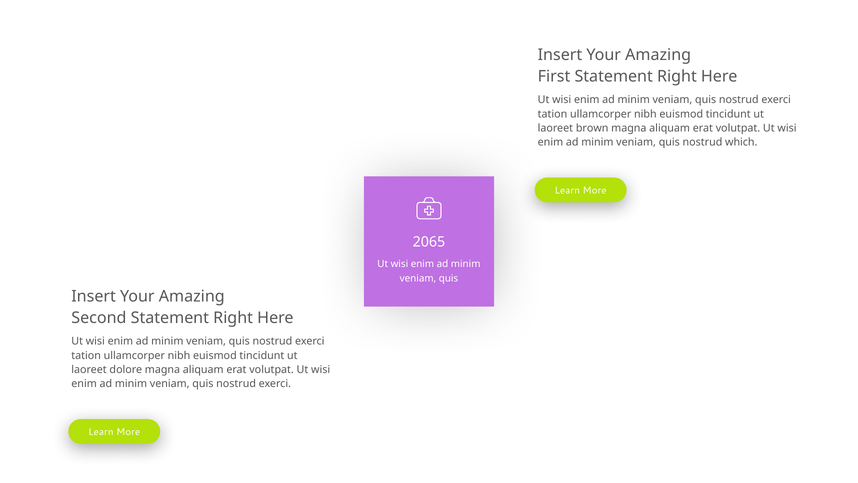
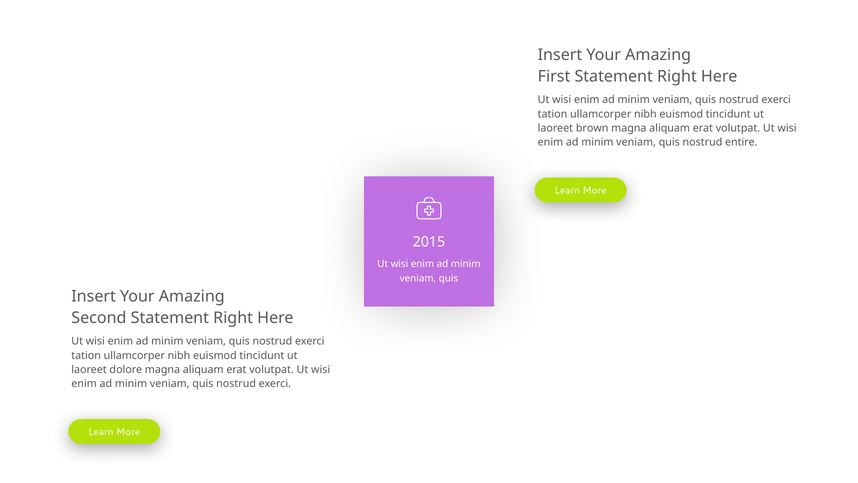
which: which -> entire
2065: 2065 -> 2015
